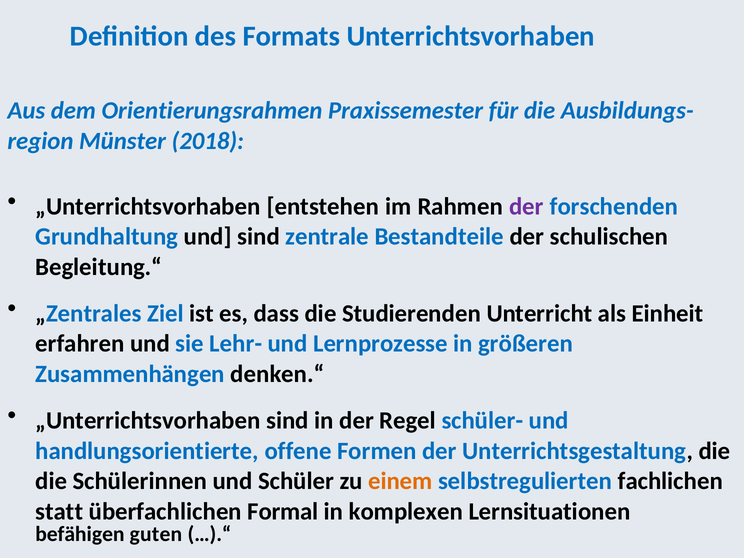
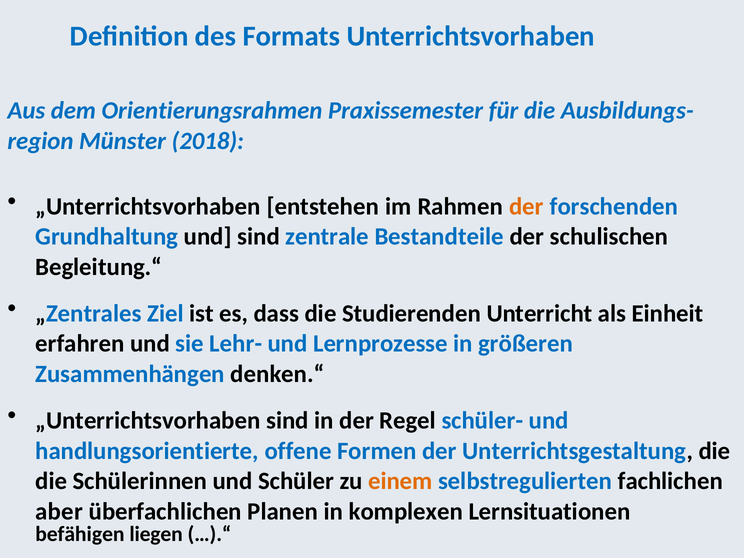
der at (526, 206) colour: purple -> orange
statt: statt -> aber
Formal: Formal -> Planen
guten: guten -> liegen
